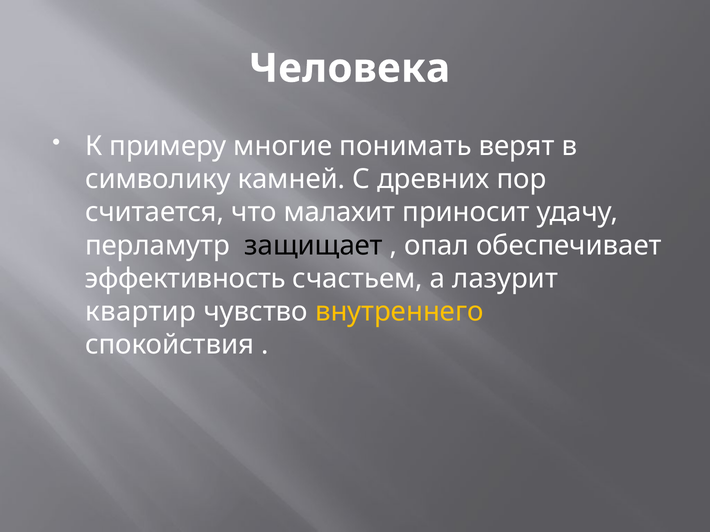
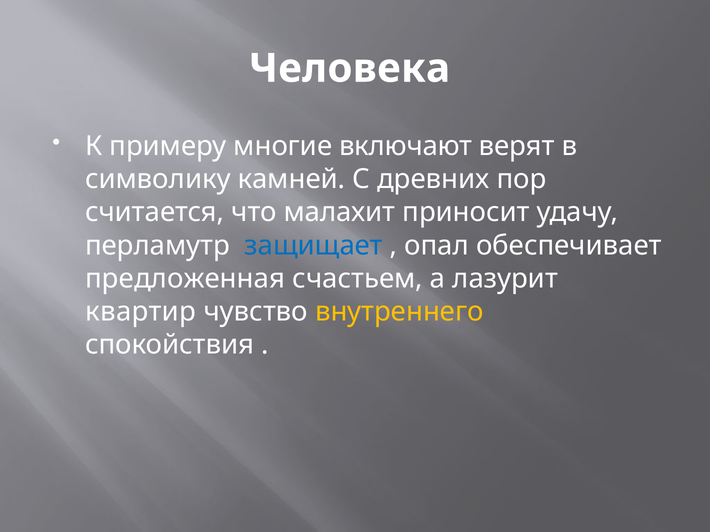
понимать: понимать -> включают
защищает colour: black -> blue
эффективность: эффективность -> предложенная
